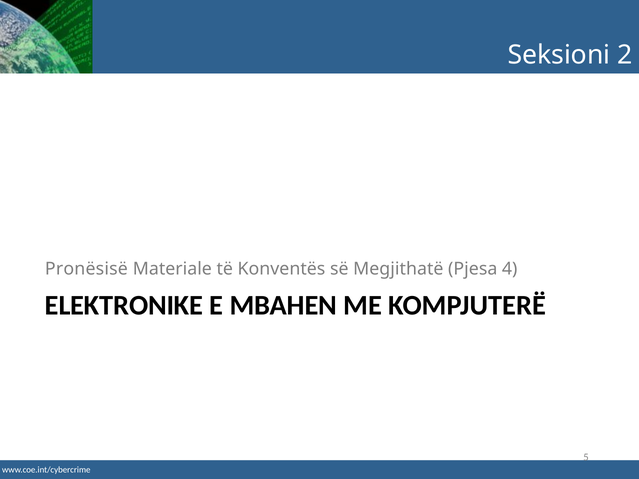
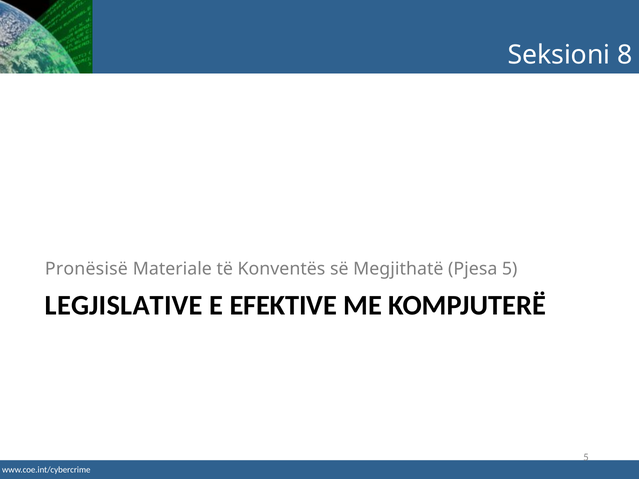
2: 2 -> 8
Pjesa 4: 4 -> 5
ELEKTRONIKE: ELEKTRONIKE -> LEGJISLATIVE
MBAHEN: MBAHEN -> EFEKTIVE
